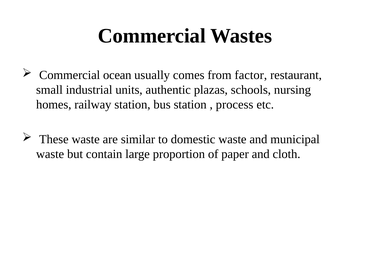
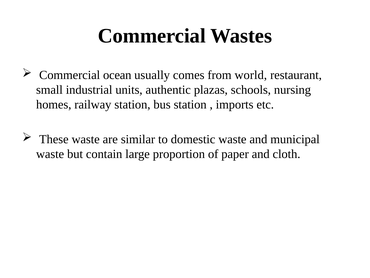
factor: factor -> world
process: process -> imports
